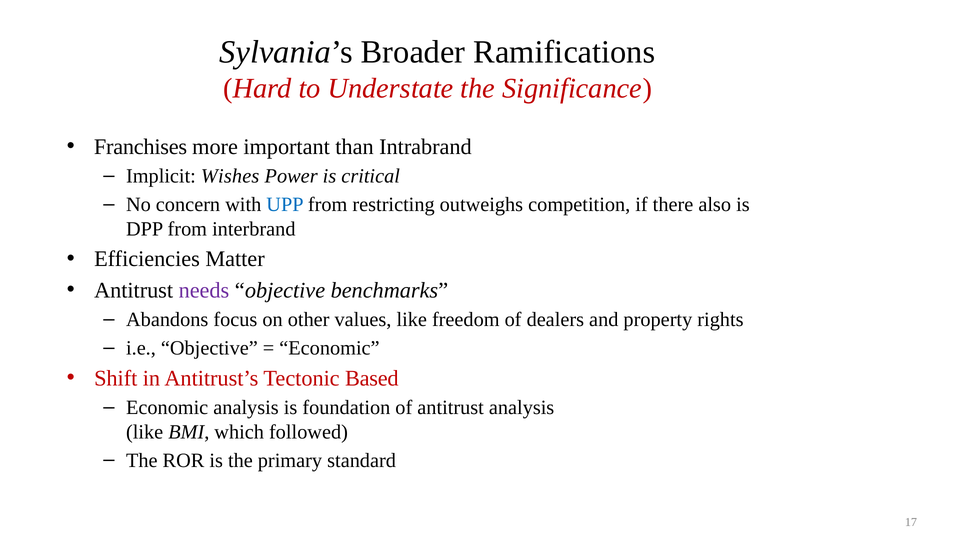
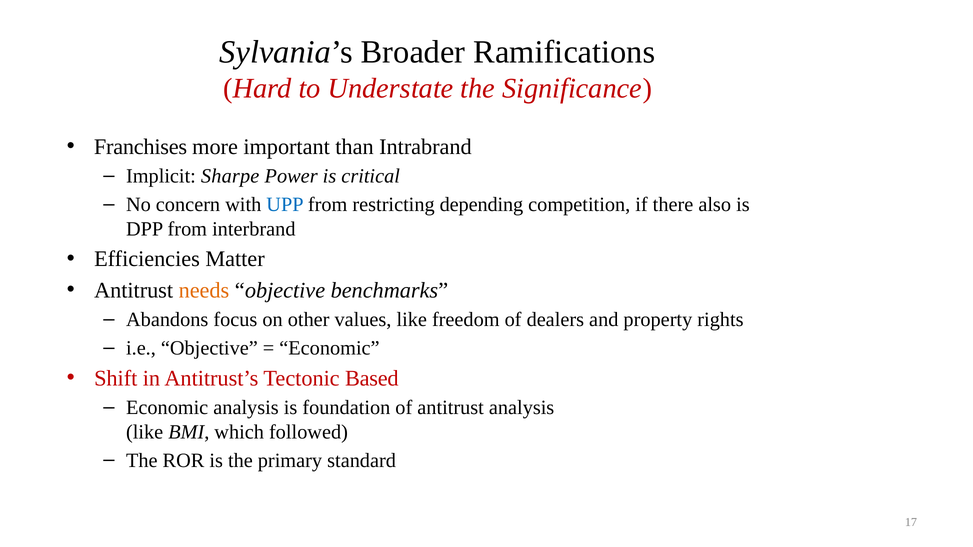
Wishes: Wishes -> Sharpe
outweighs: outweighs -> depending
needs colour: purple -> orange
